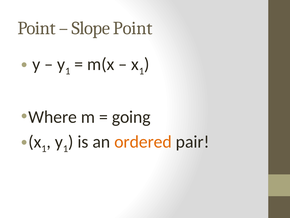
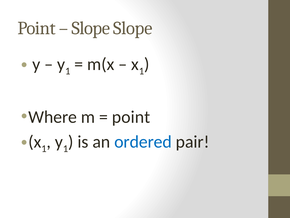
Slope Point: Point -> Slope
going at (131, 117): going -> point
ordered colour: orange -> blue
